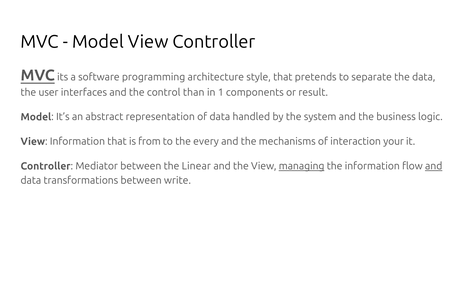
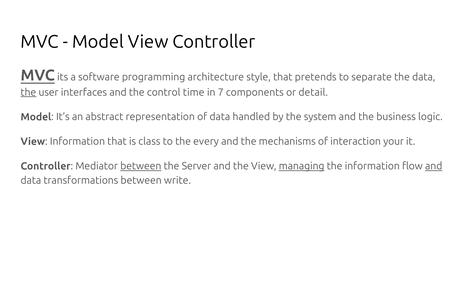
the at (28, 92) underline: none -> present
than: than -> time
1: 1 -> 7
result: result -> detail
from: from -> class
between at (141, 166) underline: none -> present
Linear: Linear -> Server
